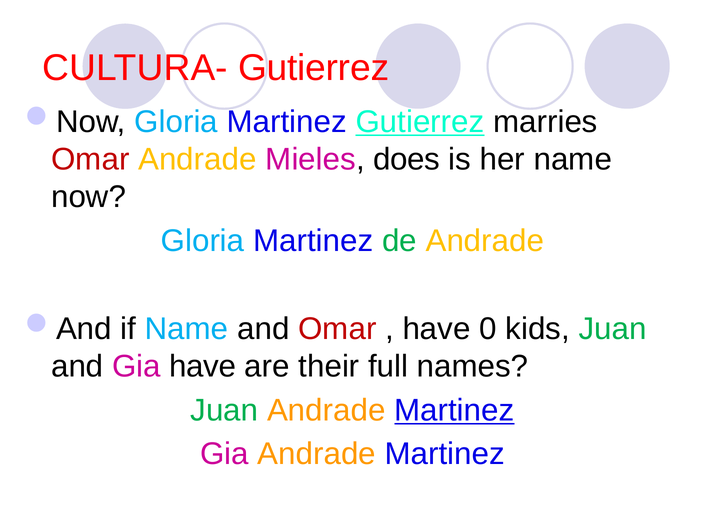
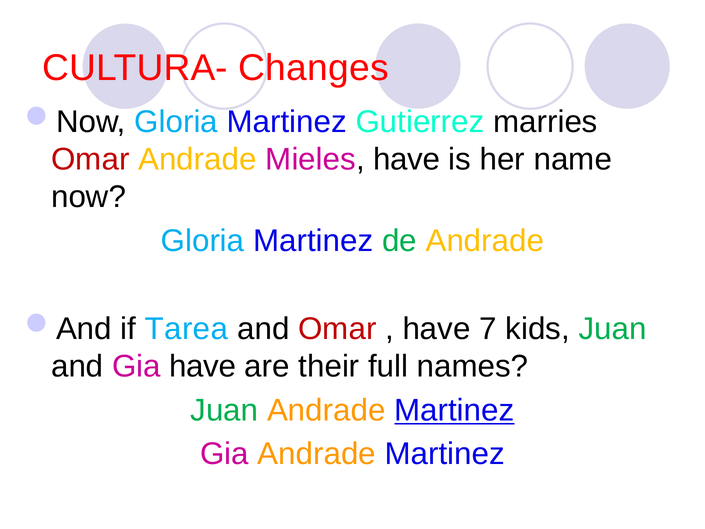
CULTURA- Gutierrez: Gutierrez -> Changes
Gutierrez at (420, 122) underline: present -> none
Mieles does: does -> have
if Name: Name -> Tarea
0: 0 -> 7
